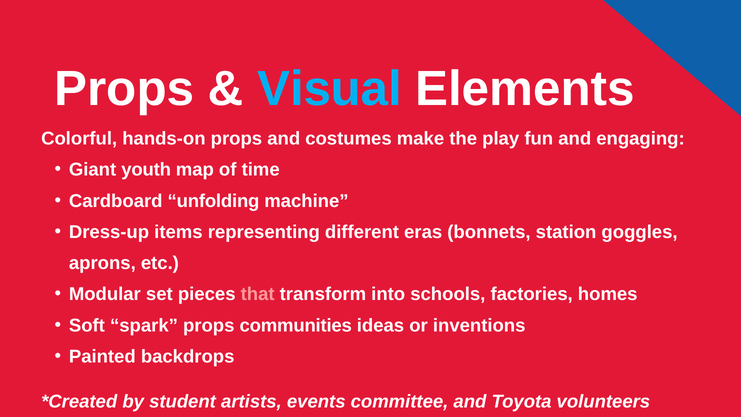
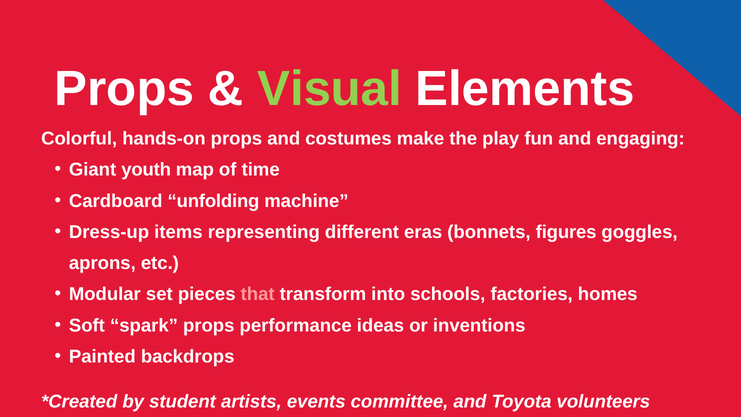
Visual colour: light blue -> light green
station: station -> figures
communities: communities -> performance
